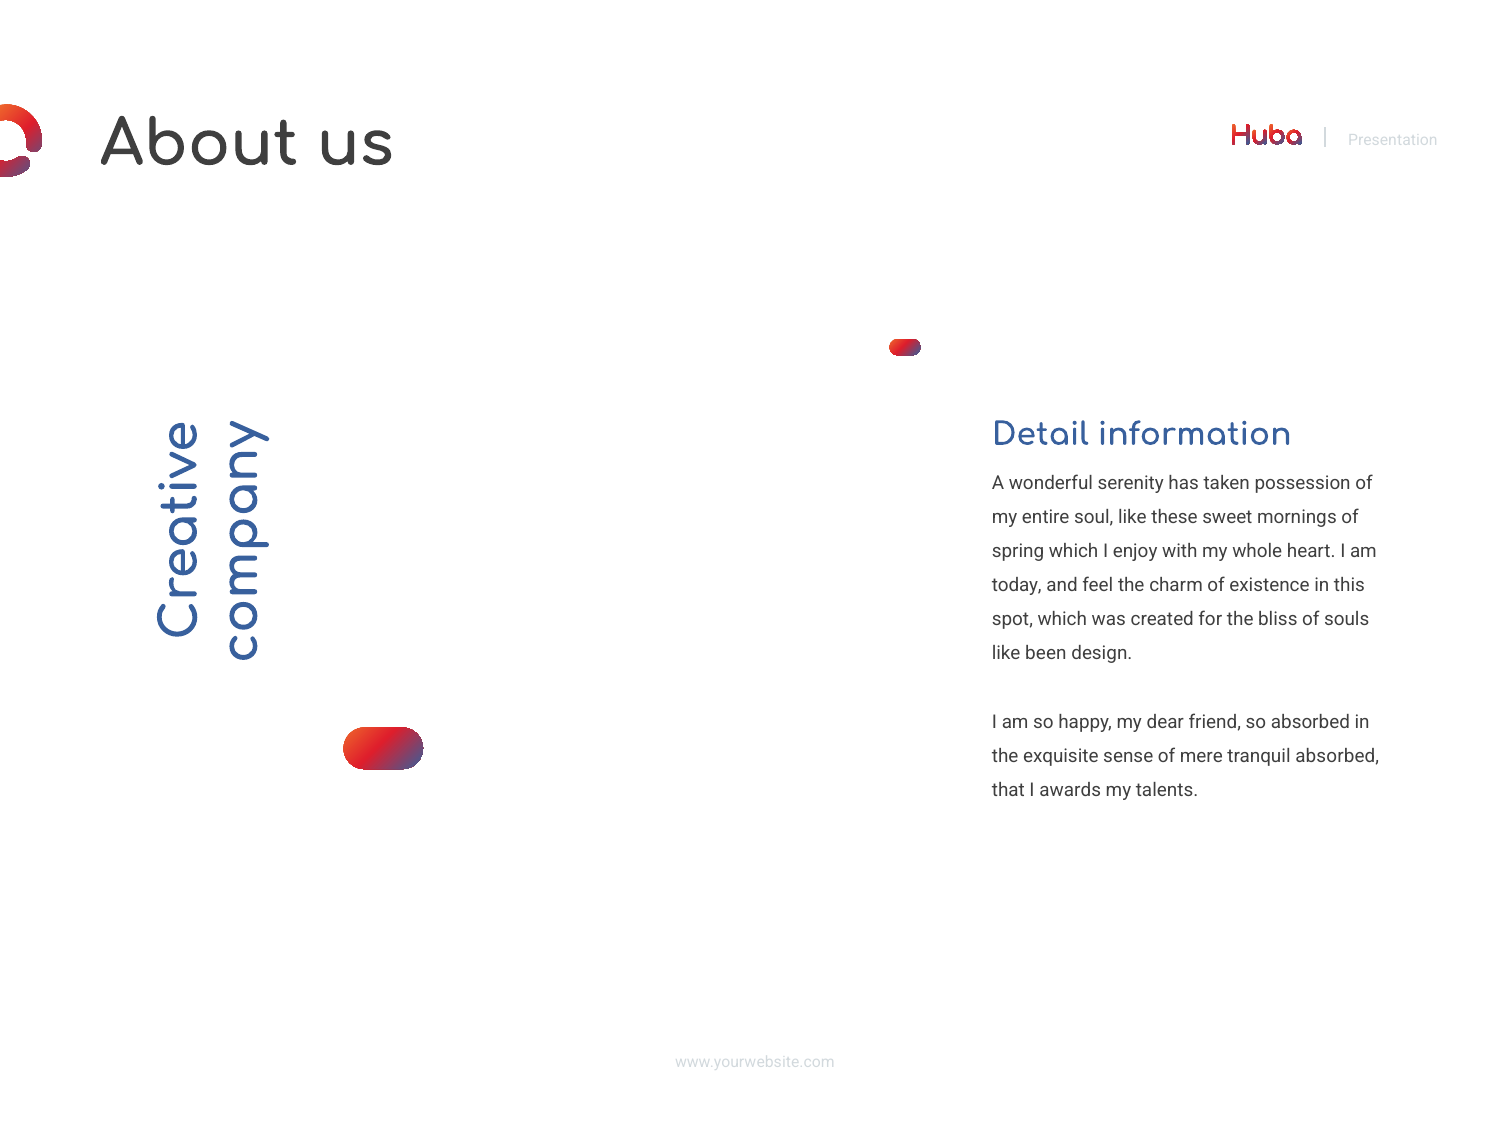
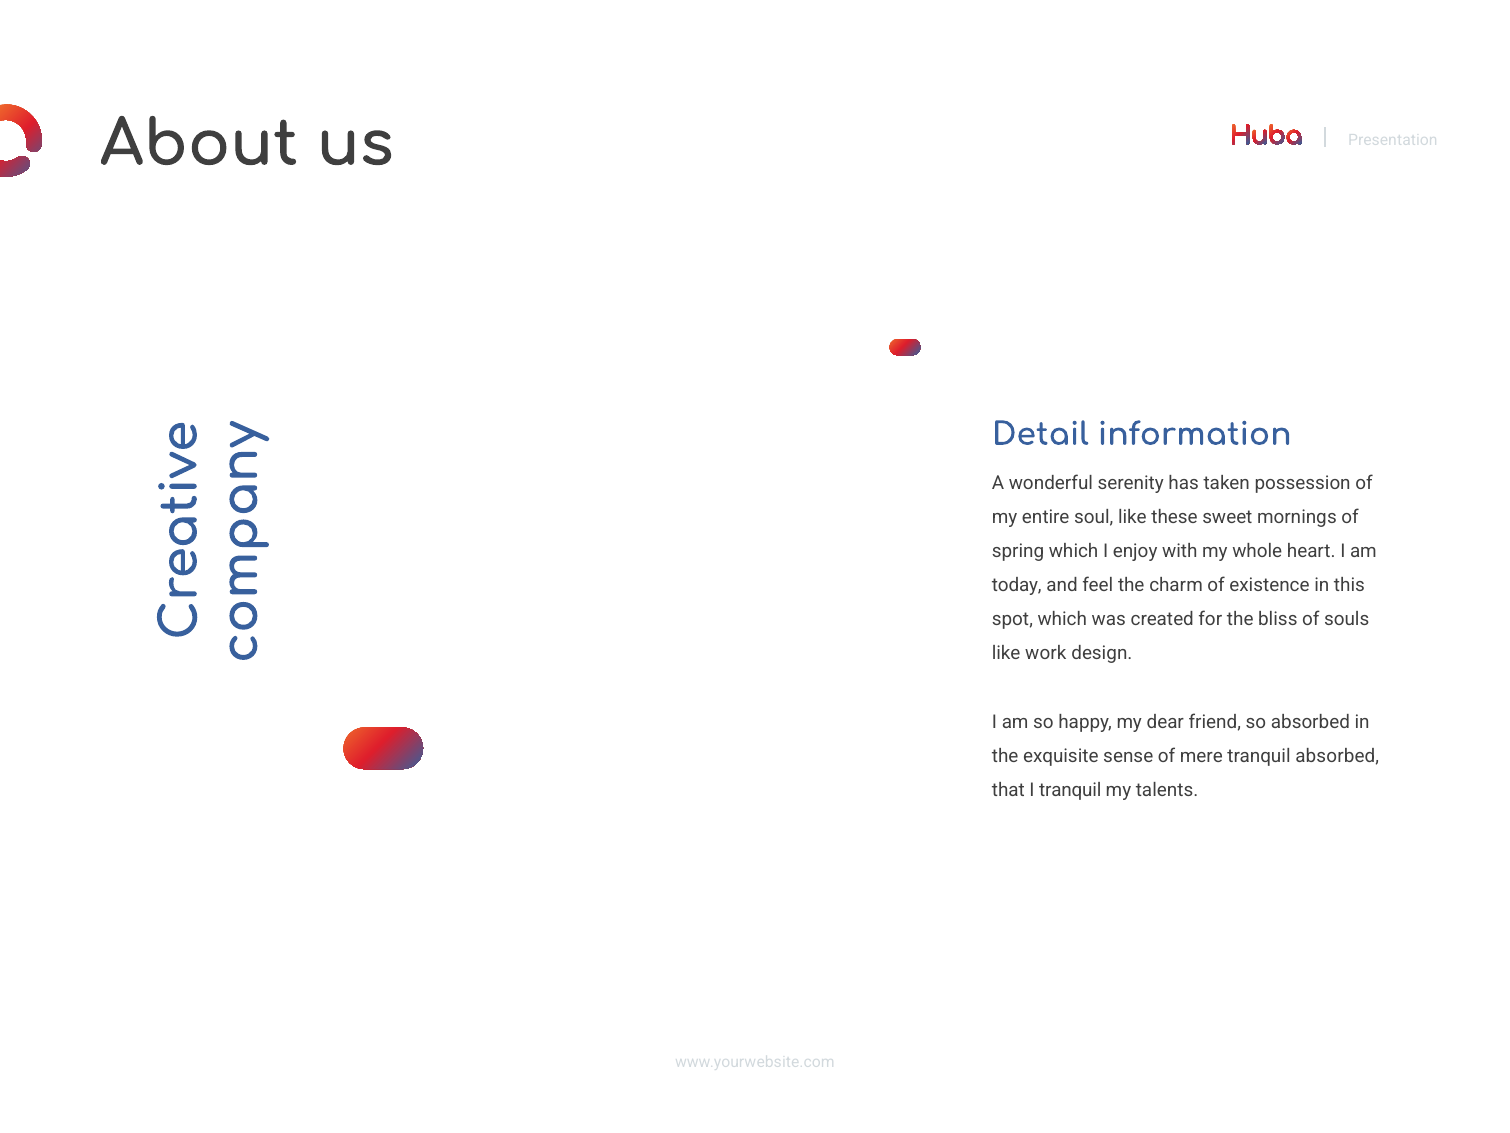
been: been -> work
I awards: awards -> tranquil
